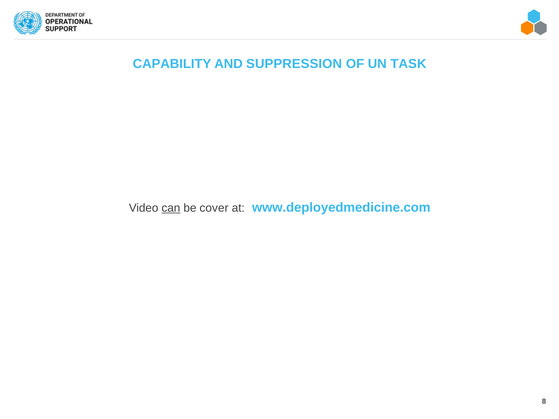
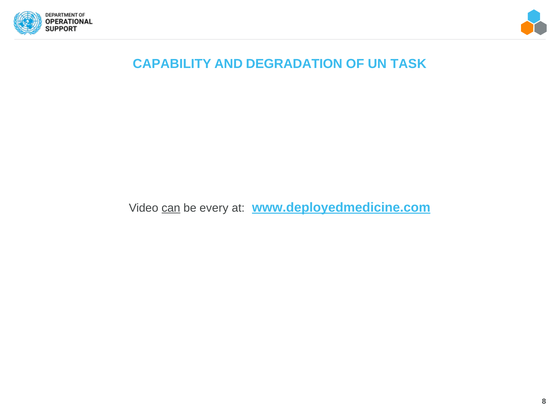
SUPPRESSION: SUPPRESSION -> DEGRADATION
cover: cover -> every
www.deployedmedicine.com underline: none -> present
